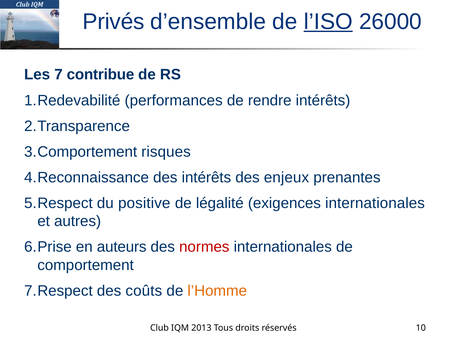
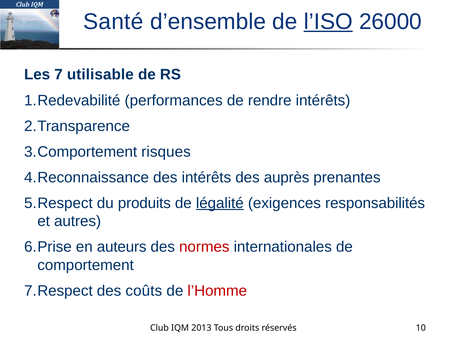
Privés: Privés -> Santé
contribue: contribue -> utilisable
enjeux: enjeux -> auprès
positive: positive -> produits
légalité underline: none -> present
exigences internationales: internationales -> responsabilités
l’Homme colour: orange -> red
